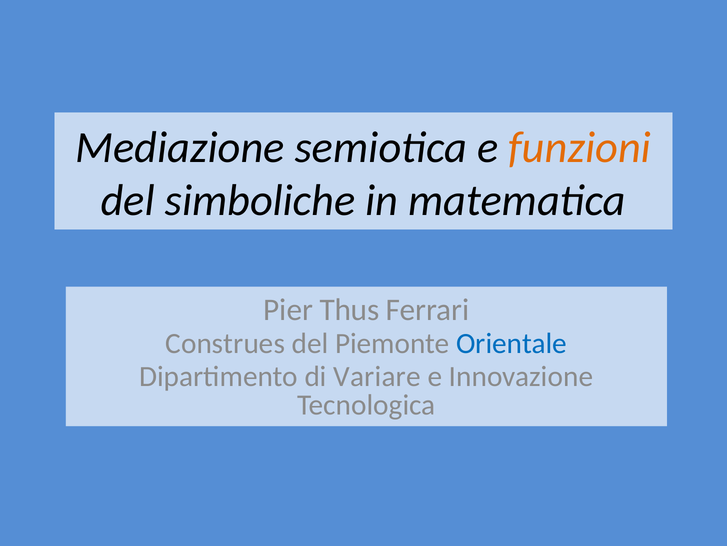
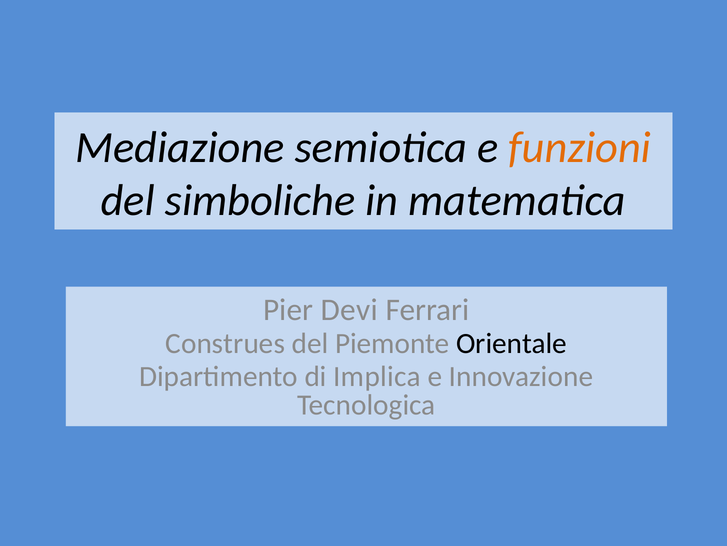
Thus: Thus -> Devi
Orientale colour: blue -> black
Variare: Variare -> Implica
